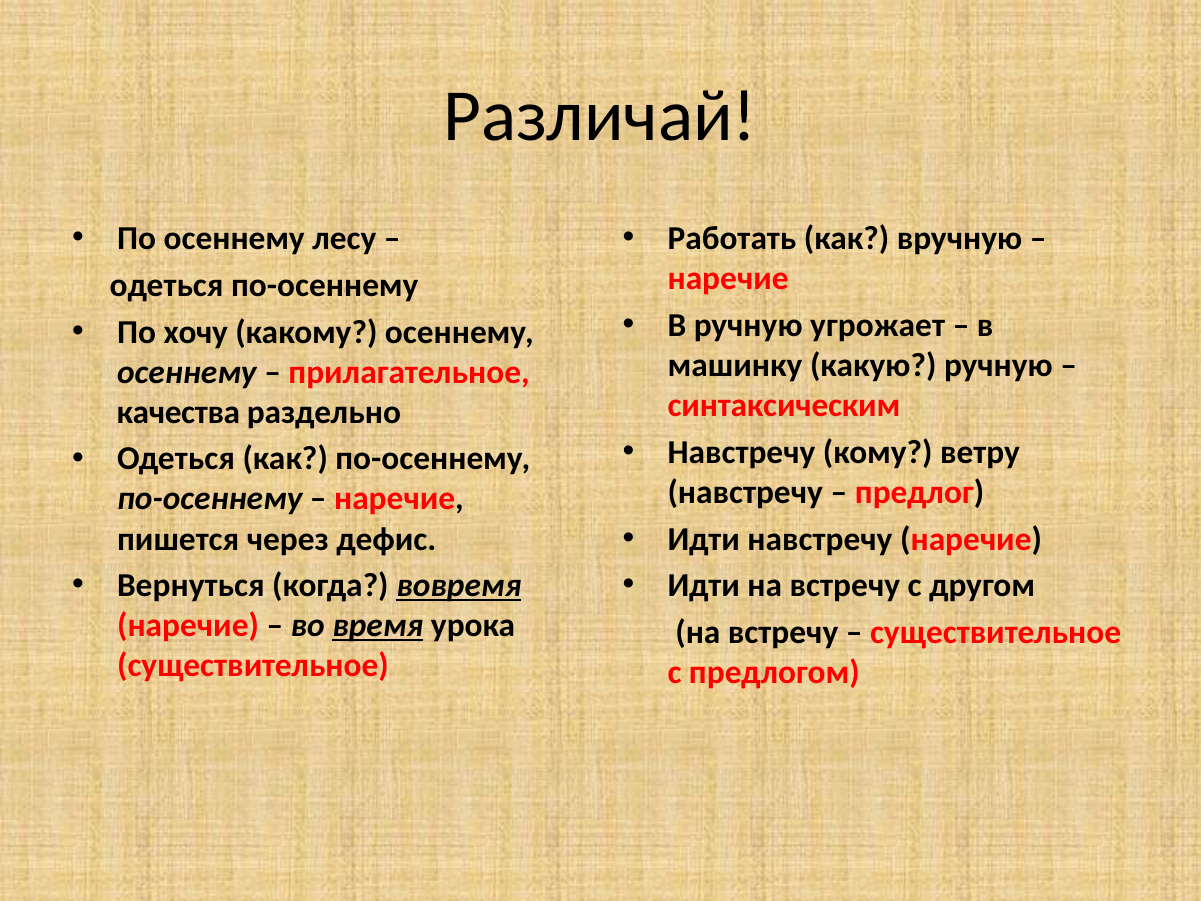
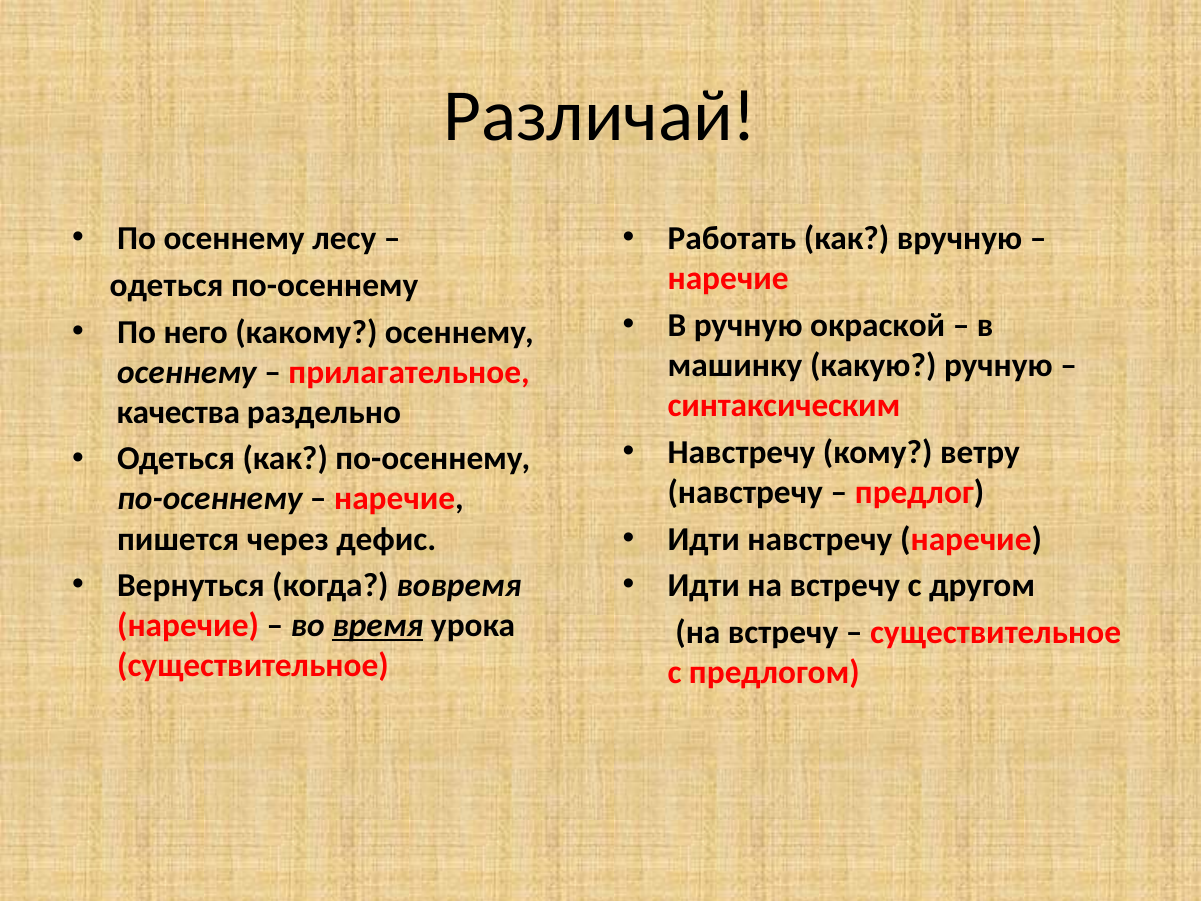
угрожает: угрожает -> окраской
хочу: хочу -> него
вовремя underline: present -> none
